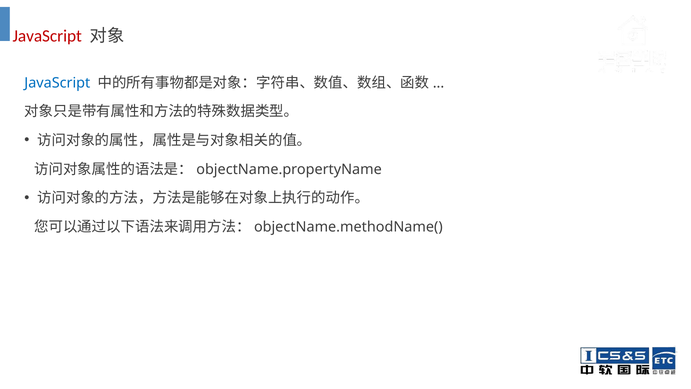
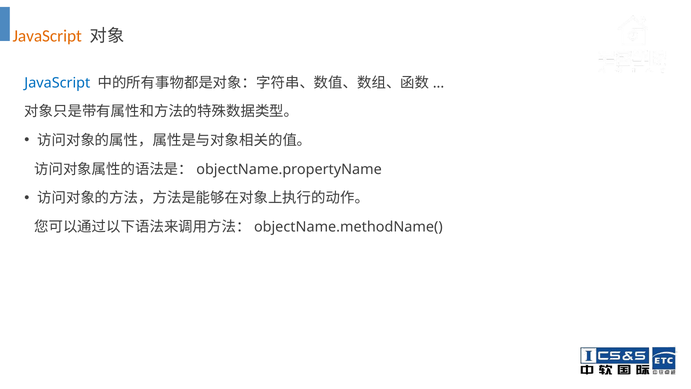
JavaScript at (47, 36) colour: red -> orange
